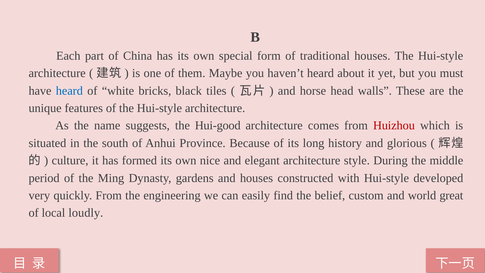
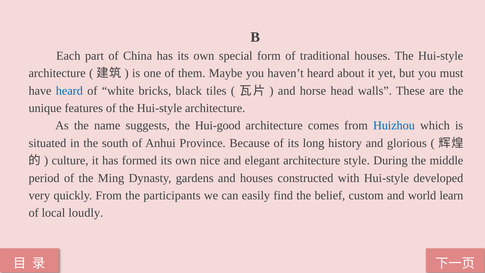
Huizhou colour: red -> blue
engineering: engineering -> participants
great: great -> learn
